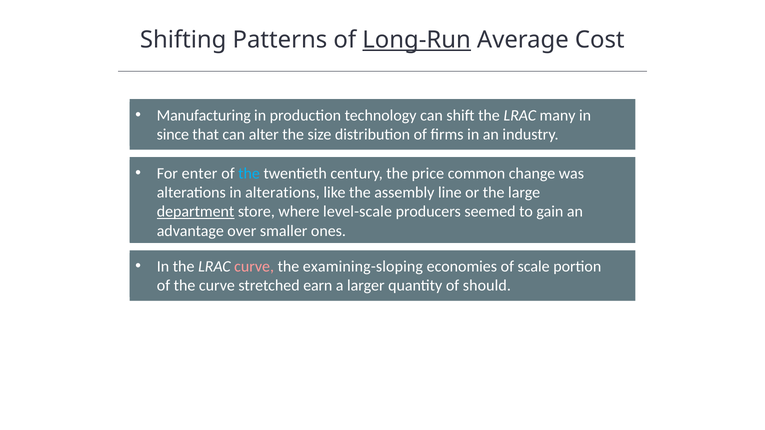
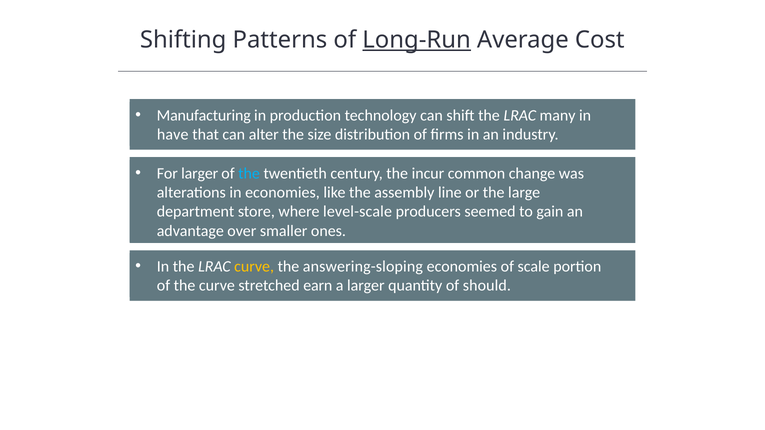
since: since -> have
For enter: enter -> larger
price: price -> incur
in alterations: alterations -> economies
department underline: present -> none
curve at (254, 267) colour: pink -> yellow
examining-sloping: examining-sloping -> answering-sloping
